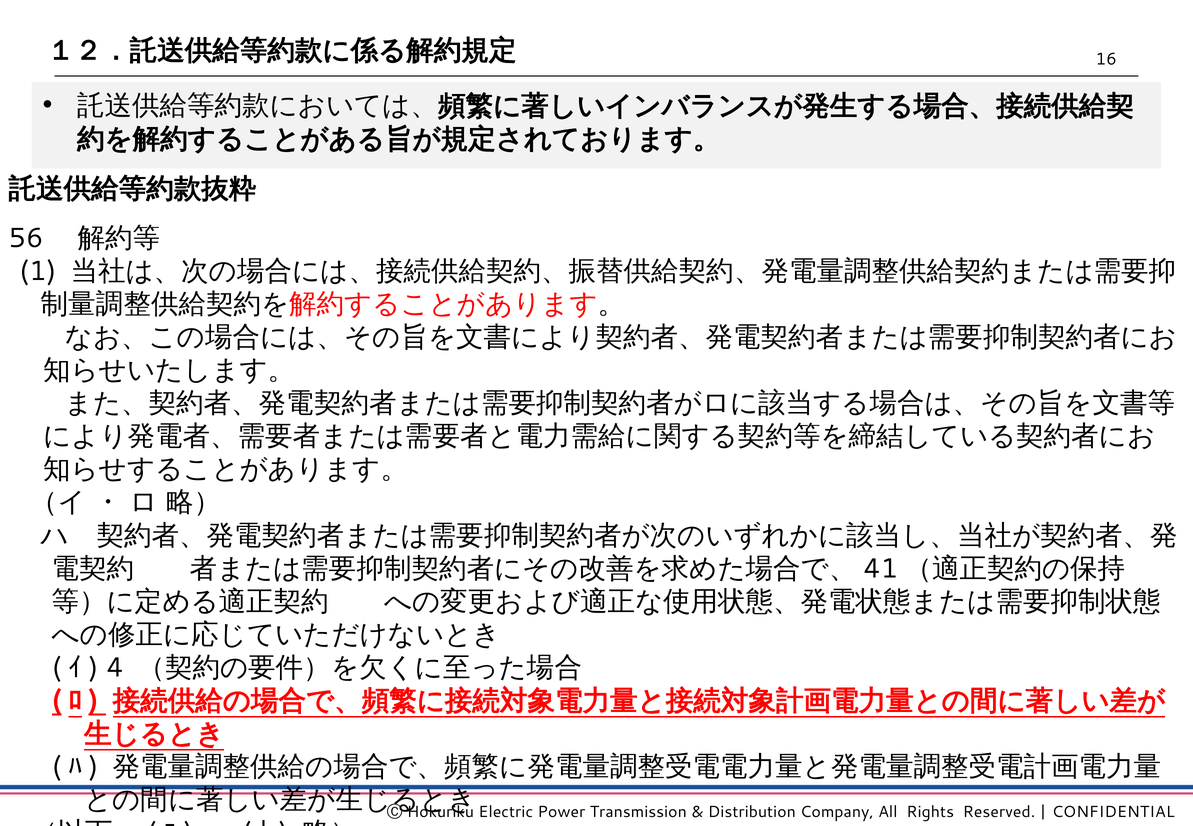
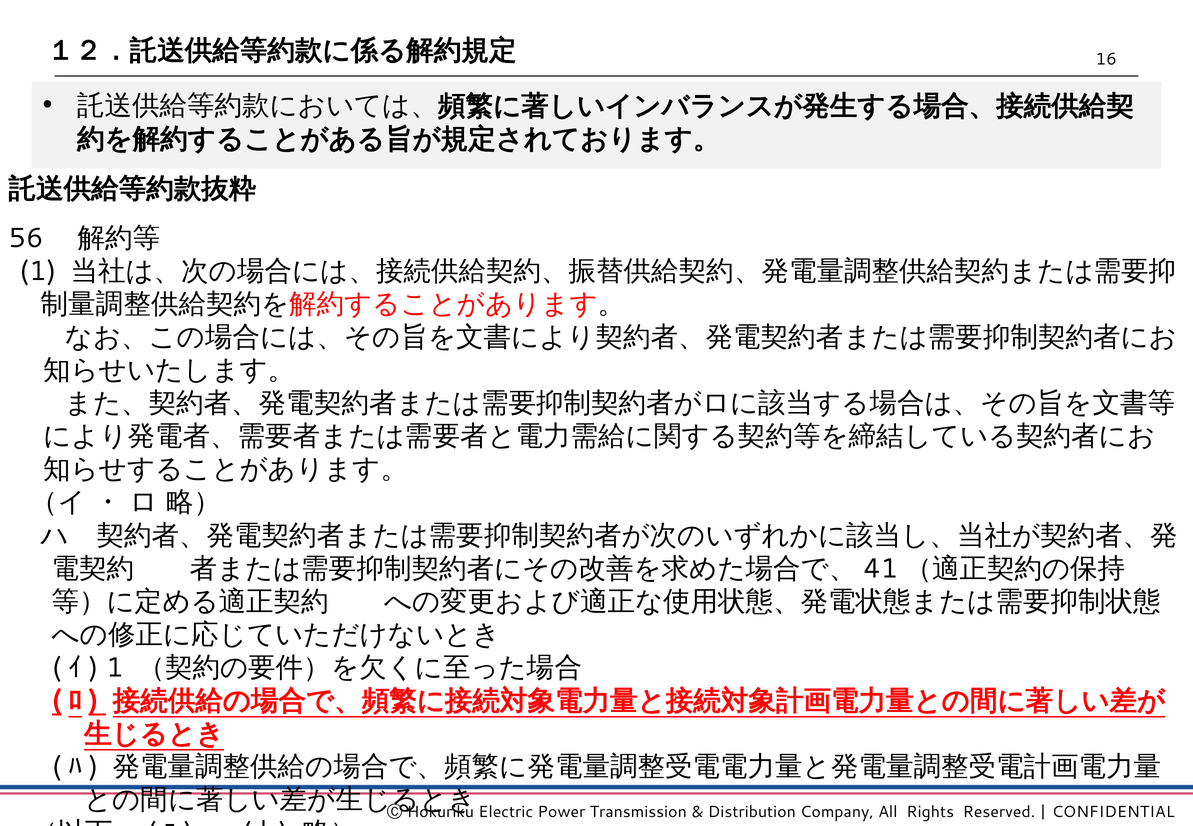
ｲ 4: 4 -> 1
